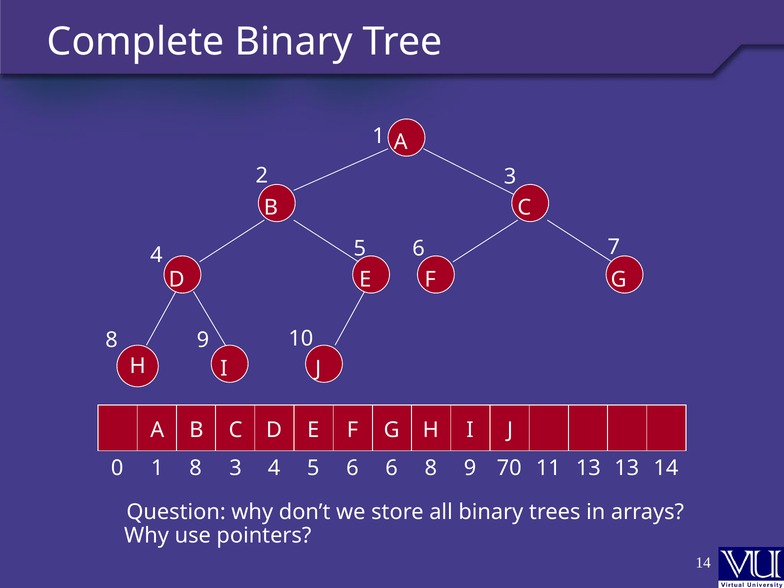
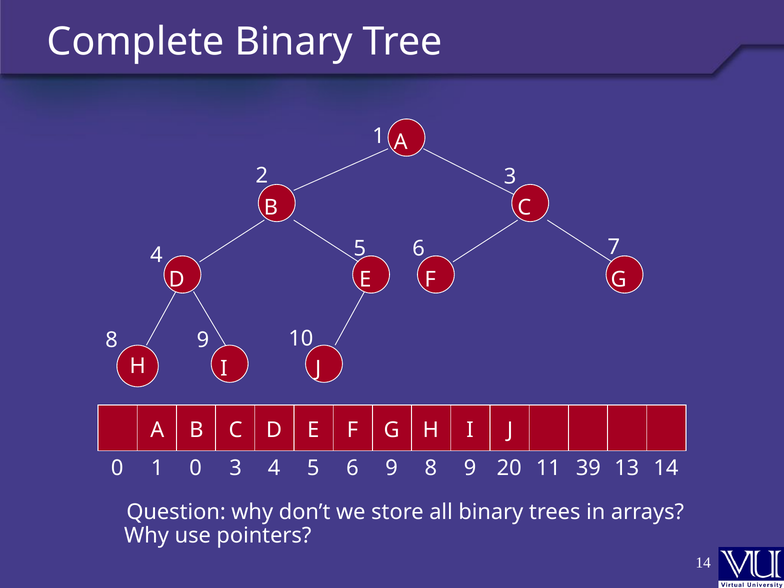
1 8: 8 -> 0
6 6: 6 -> 9
70: 70 -> 20
11 13: 13 -> 39
